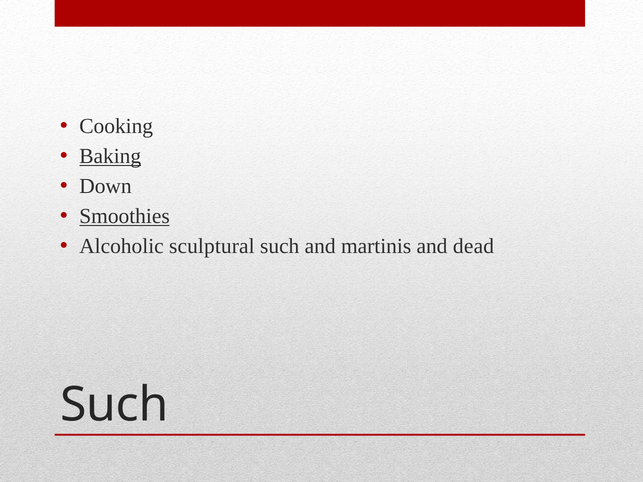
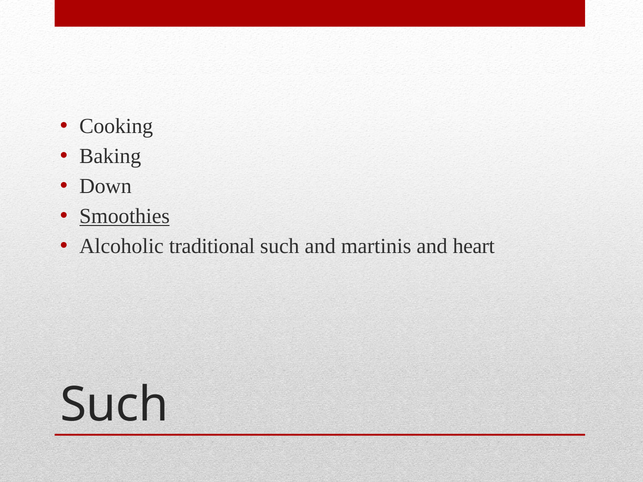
Baking underline: present -> none
sculptural: sculptural -> traditional
dead: dead -> heart
